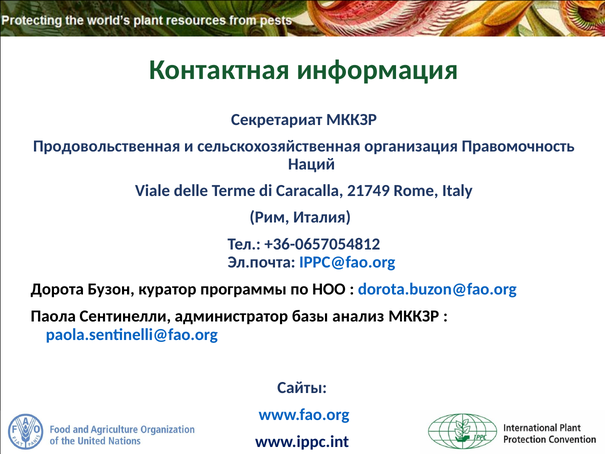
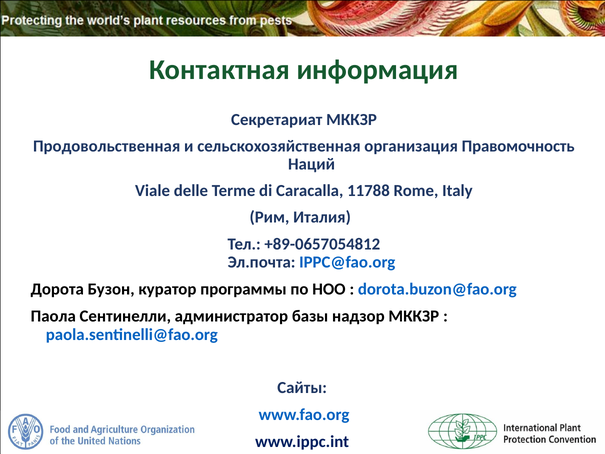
21749: 21749 -> 11788
+36-0657054812: +36-0657054812 -> +89-0657054812
анализ: анализ -> надзор
